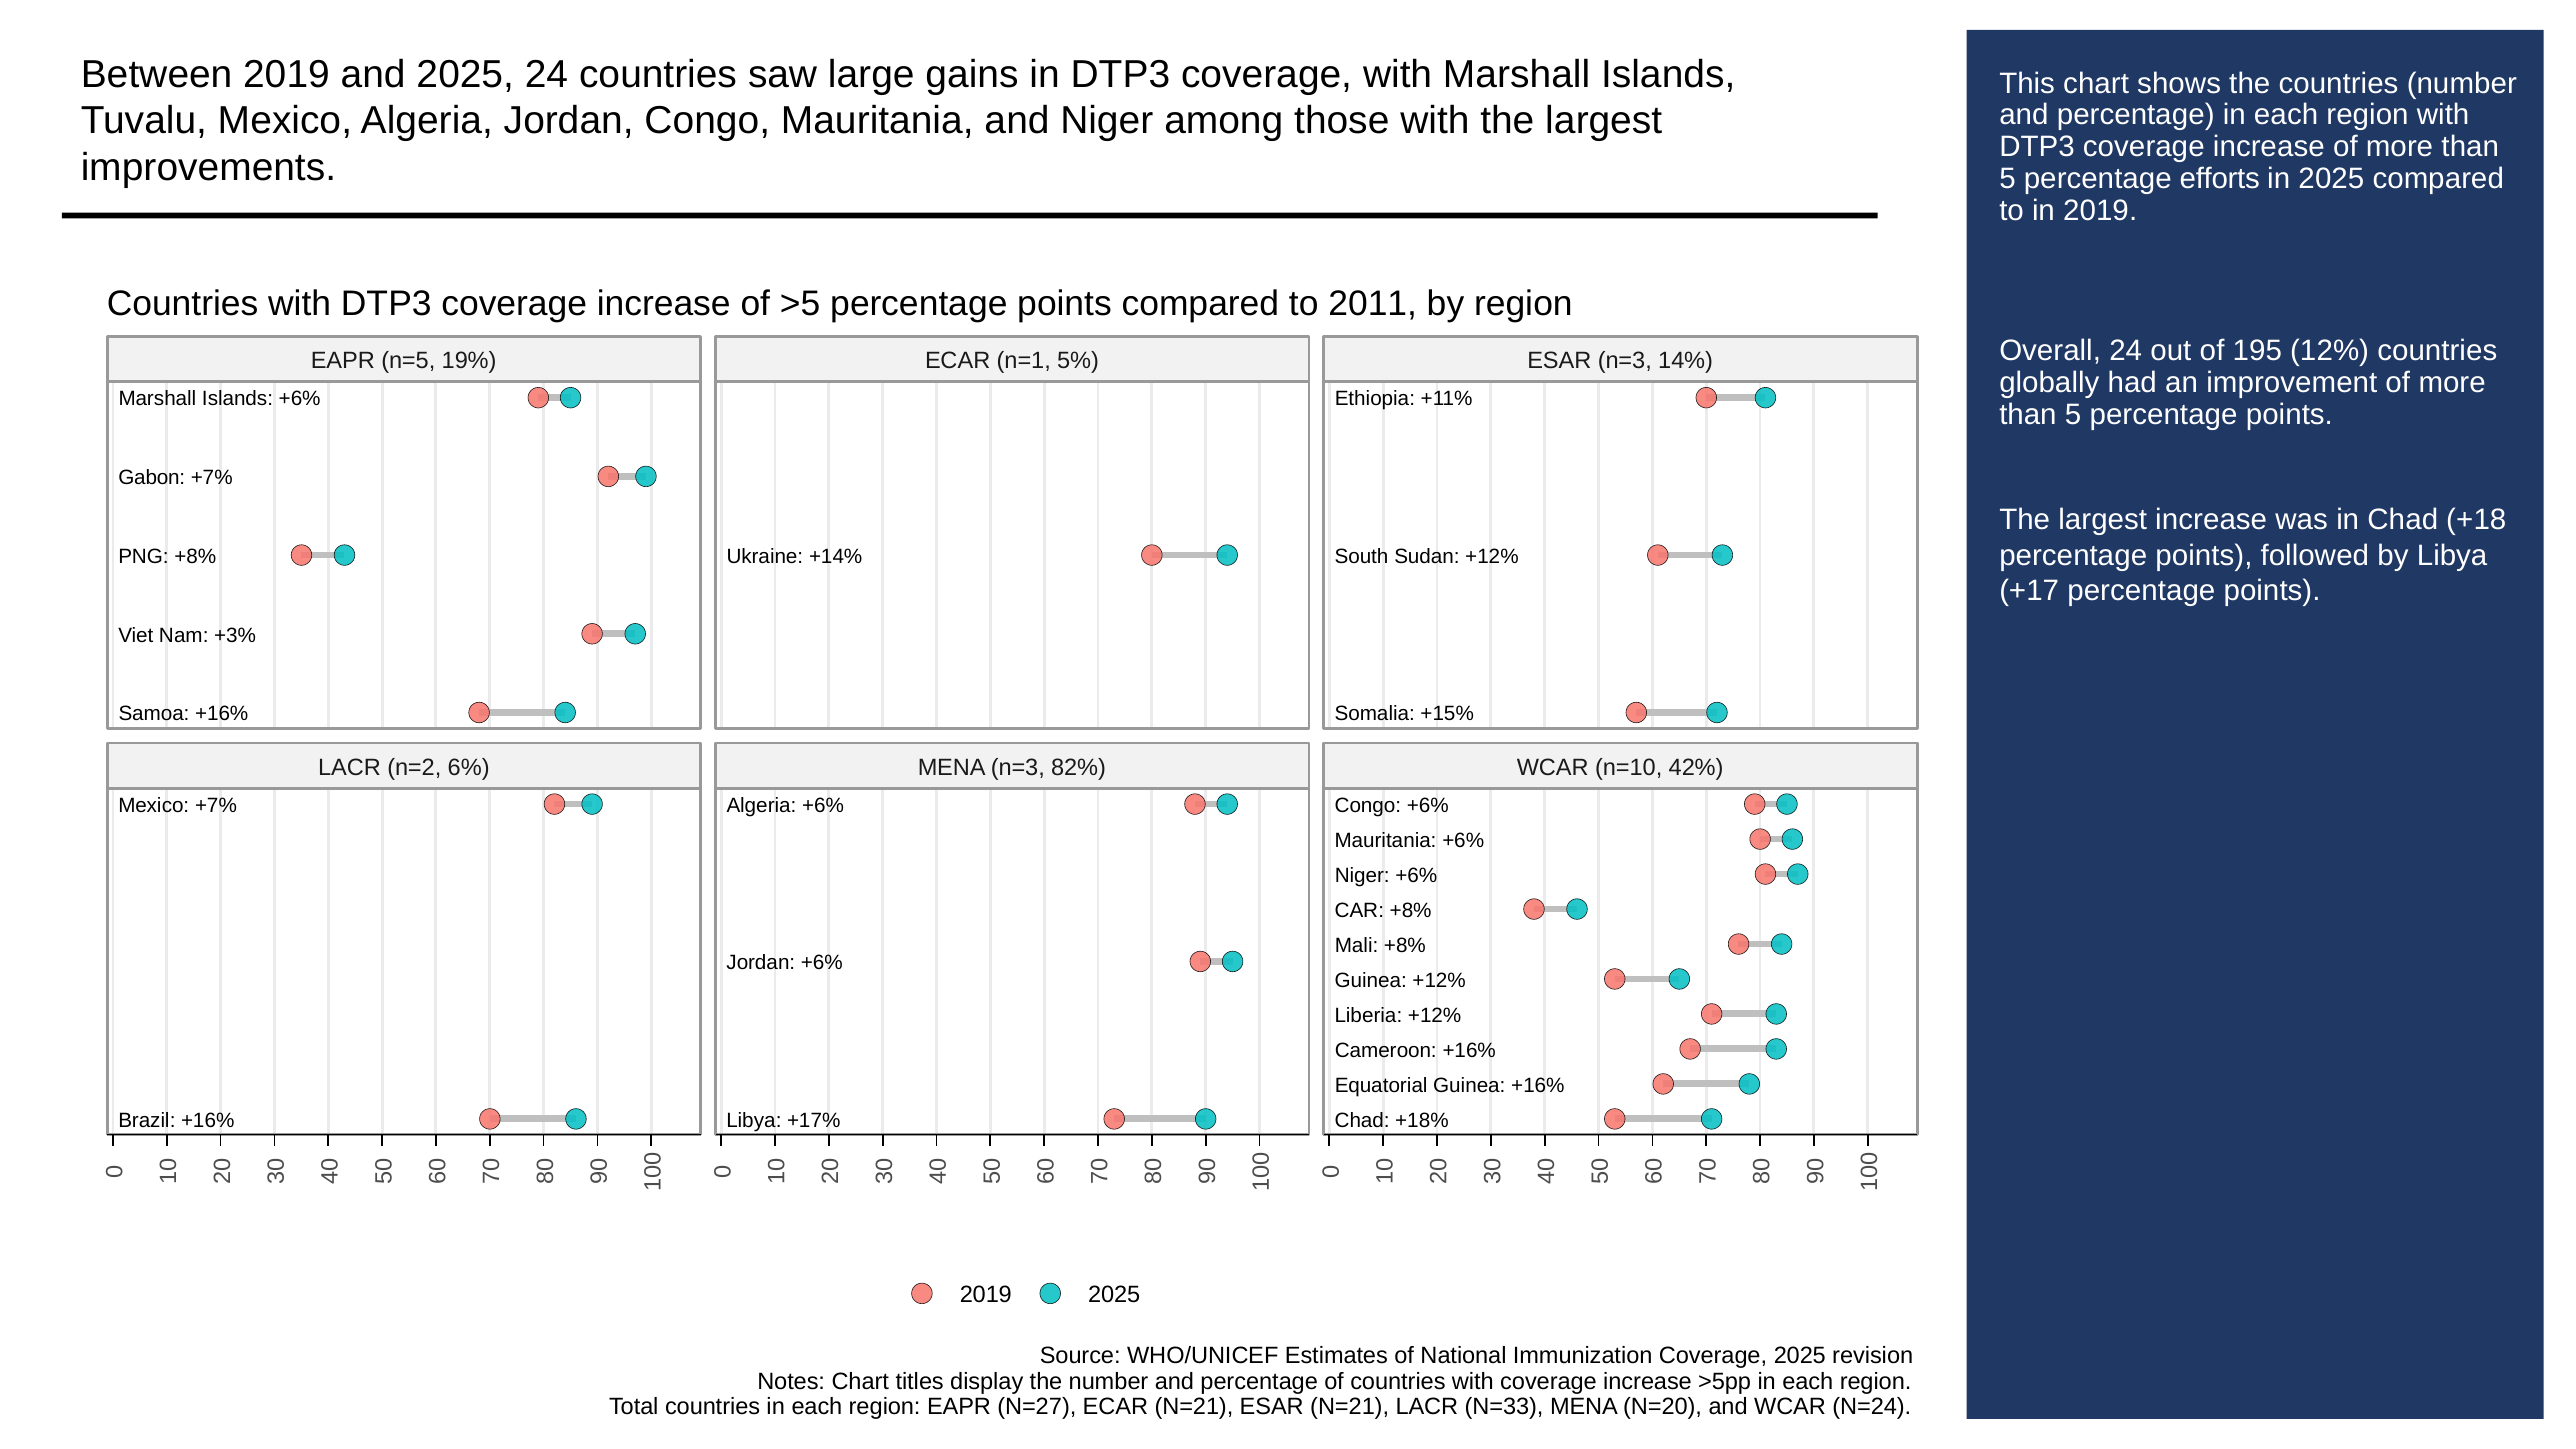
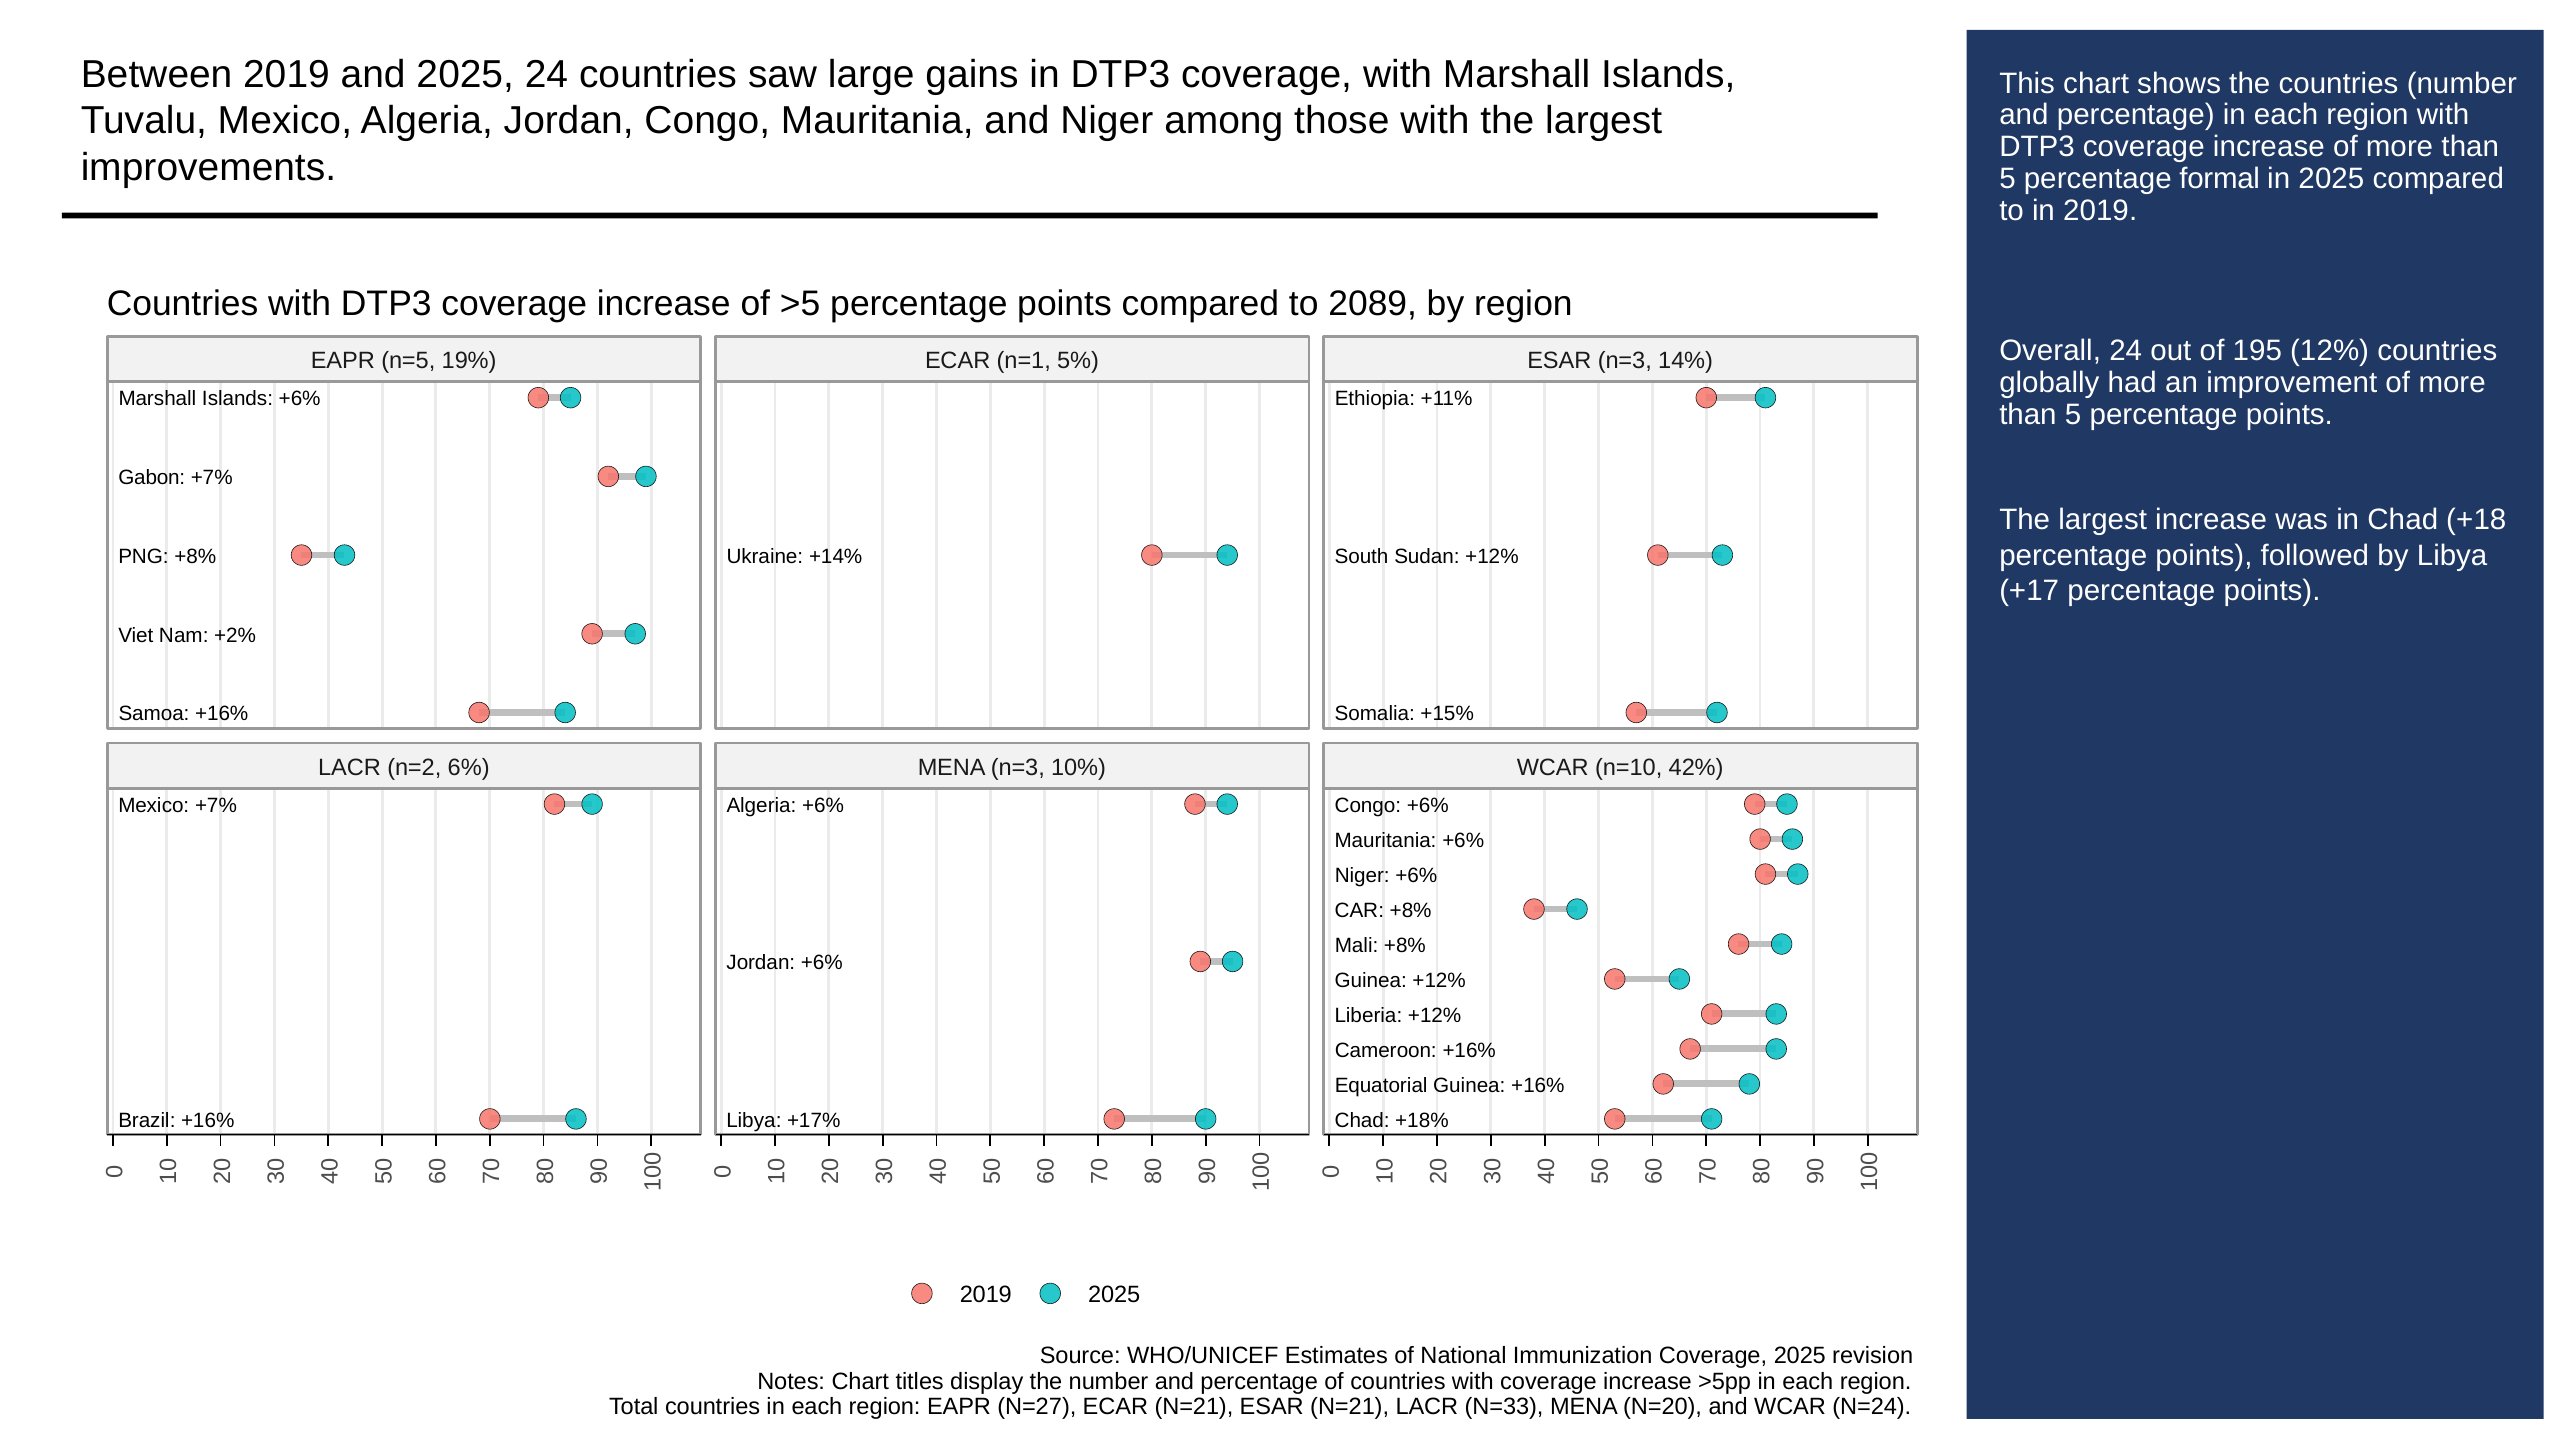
efforts: efforts -> formal
2011: 2011 -> 2089
+3%: +3% -> +2%
82%: 82% -> 10%
